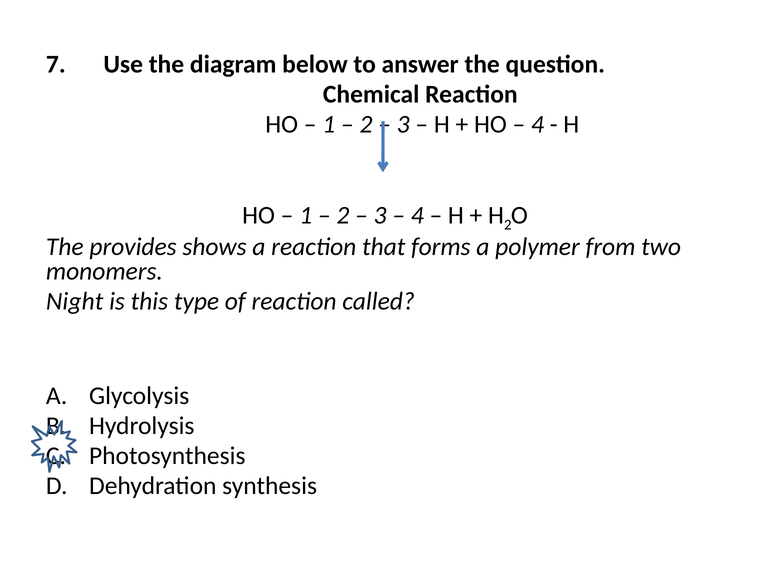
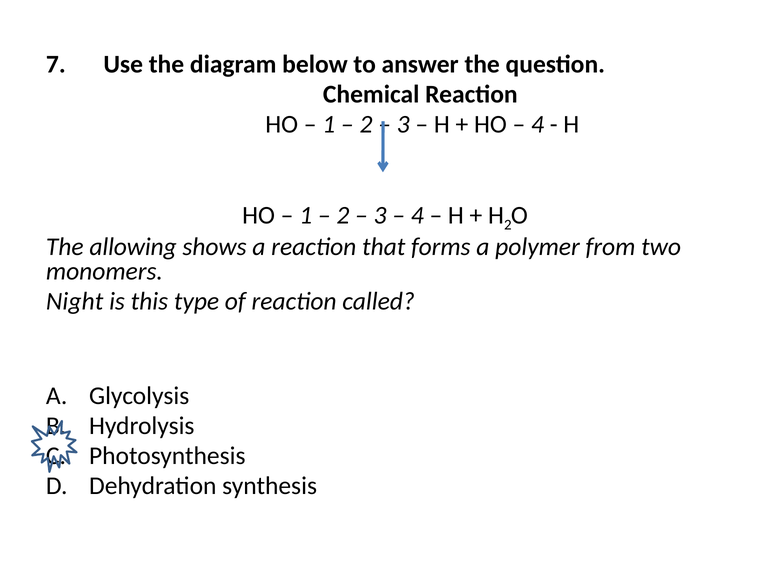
provides: provides -> allowing
